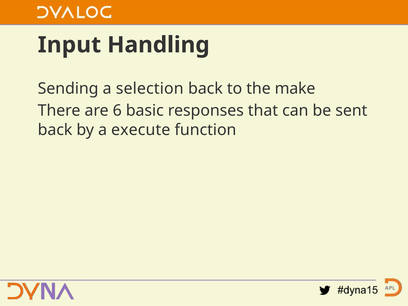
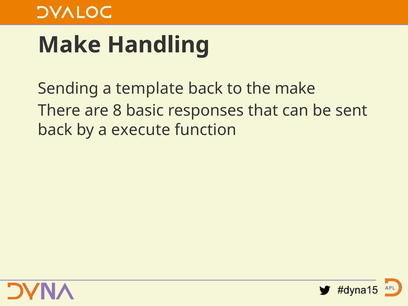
Input at (69, 45): Input -> Make
selection: selection -> template
6: 6 -> 8
